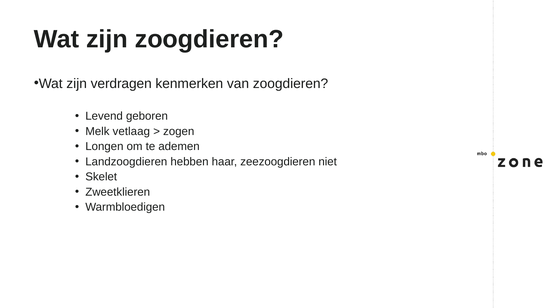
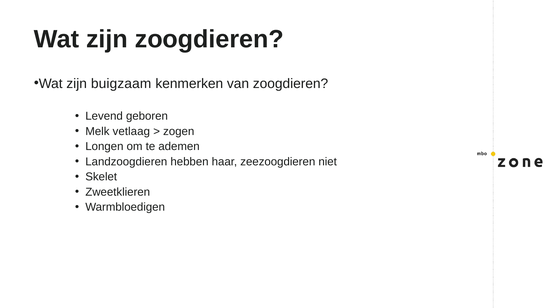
verdragen: verdragen -> buigzaam
